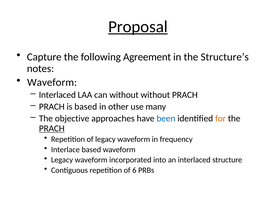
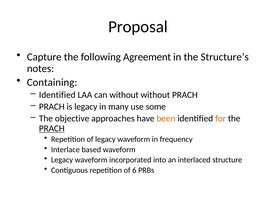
Proposal underline: present -> none
Waveform at (52, 82): Waveform -> Containing
Interlaced at (57, 95): Interlaced -> Identified
is based: based -> legacy
other: other -> many
many: many -> some
been colour: blue -> orange
